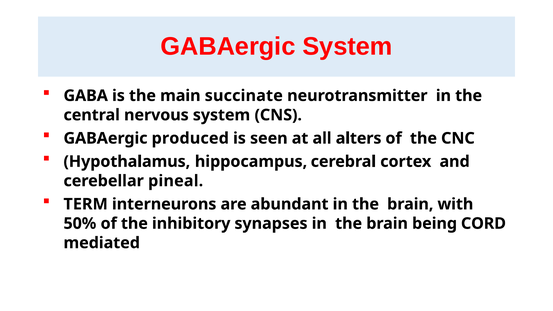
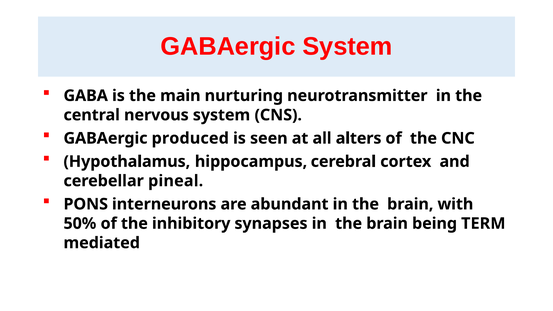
succinate: succinate -> nurturing
TERM: TERM -> PONS
CORD: CORD -> TERM
